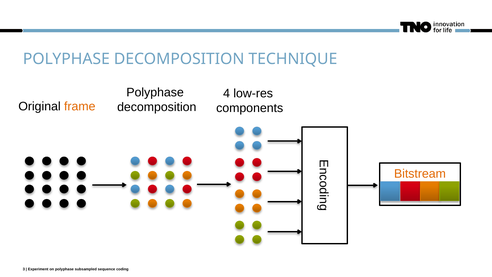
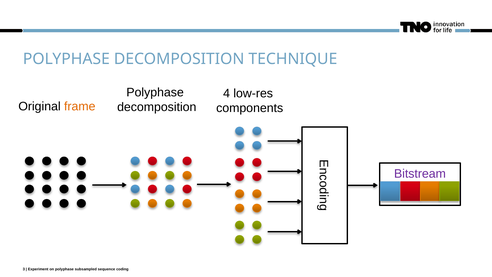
Bitstream colour: orange -> purple
